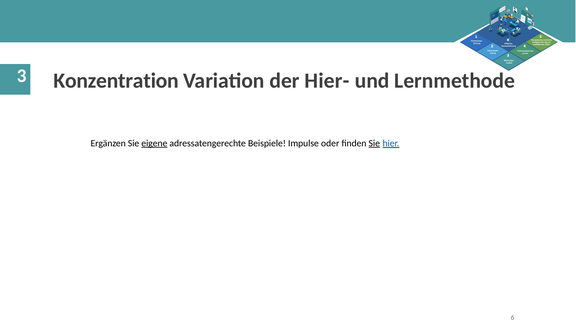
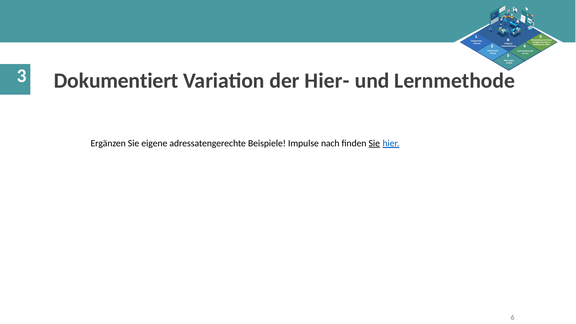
Konzentration: Konzentration -> Dokumentiert
eigene underline: present -> none
oder: oder -> nach
